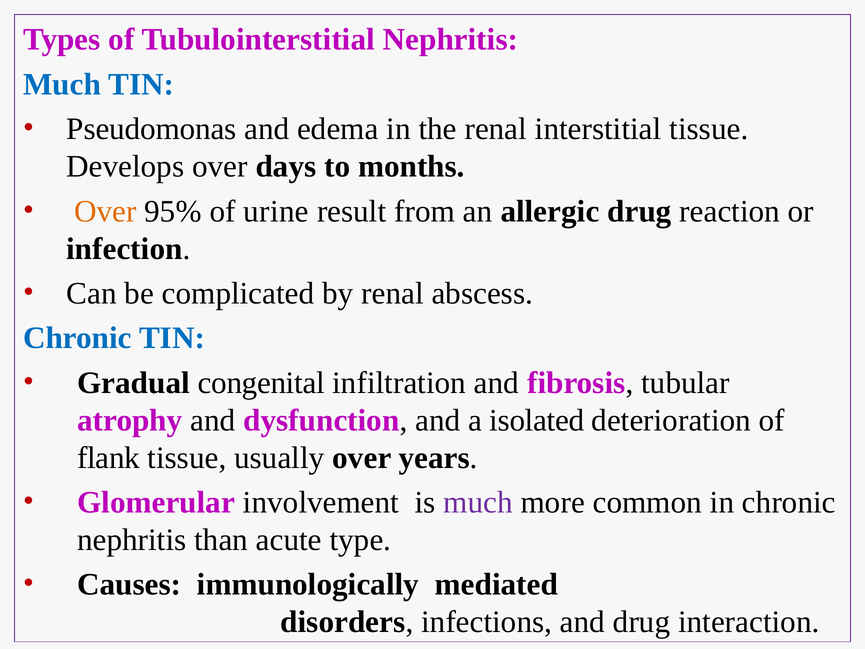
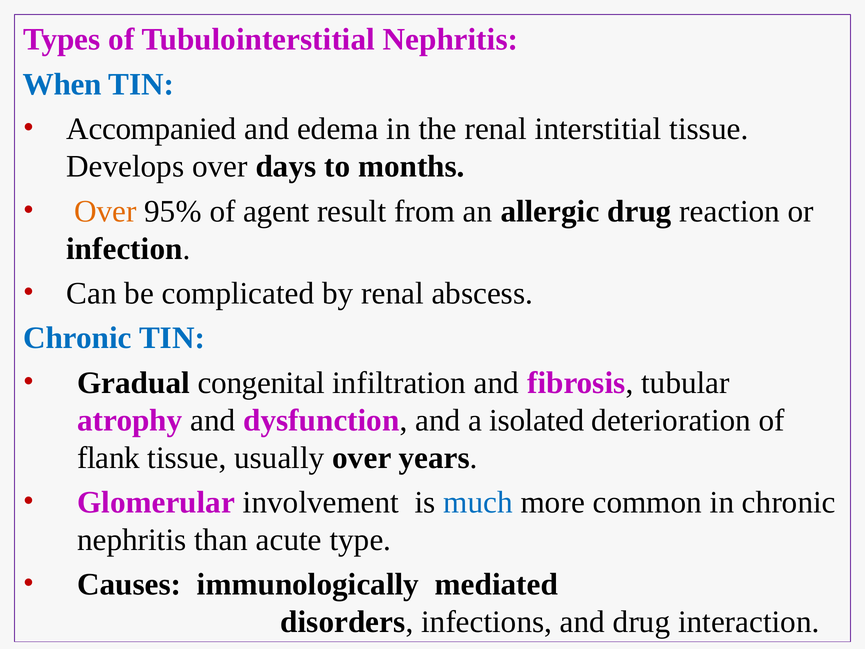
Much at (62, 84): Much -> When
Pseudomonas: Pseudomonas -> Accompanied
urine: urine -> agent
much at (478, 502) colour: purple -> blue
